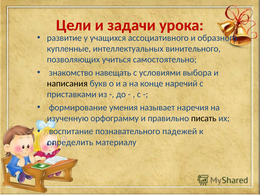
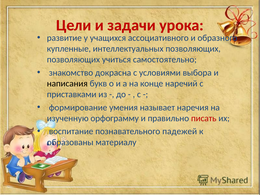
интеллектуальных винительного: винительного -> позволяющих
навещать: навещать -> докрасна
писать colour: black -> red
определить: определить -> образованы
